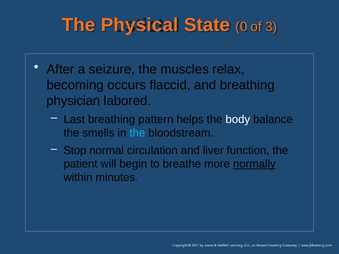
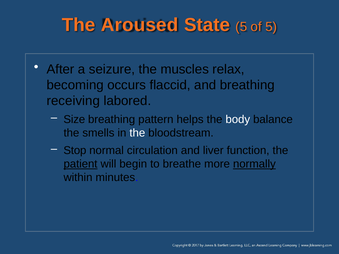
Physical: Physical -> Aroused
State 0: 0 -> 5
of 3: 3 -> 5
physician: physician -> receiving
Last: Last -> Size
the at (137, 133) colour: light blue -> white
patient underline: none -> present
